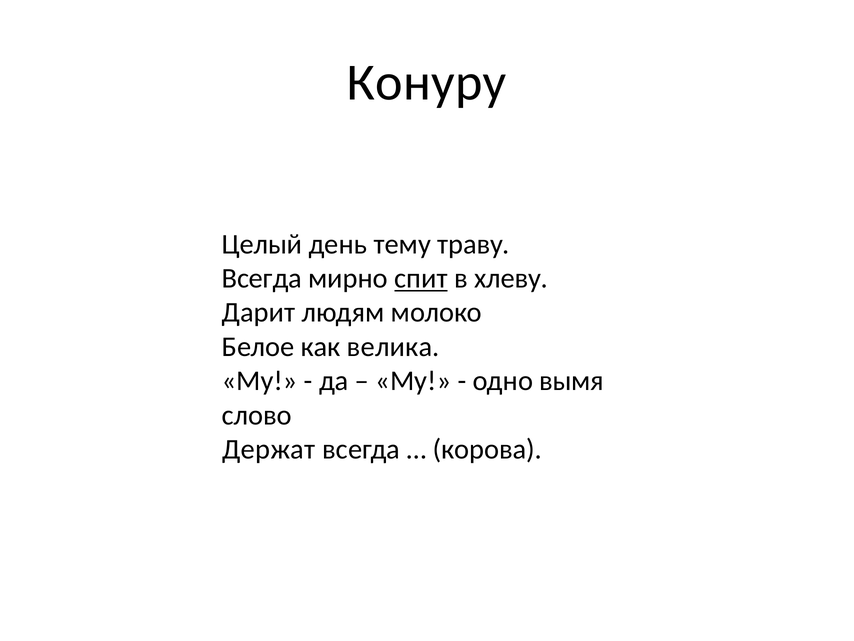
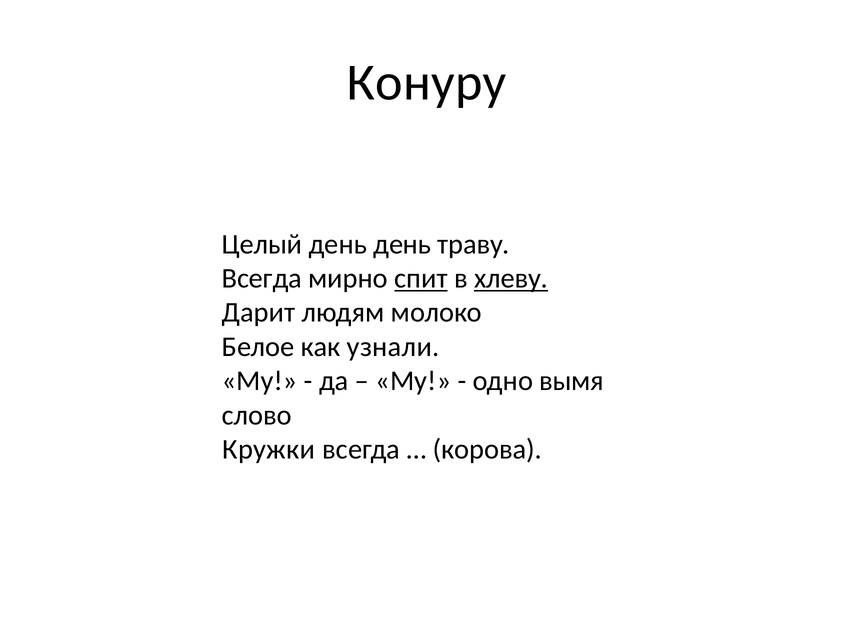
день тему: тему -> день
хлеву underline: none -> present
велика: велика -> узнали
Держат: Держат -> Кружки
